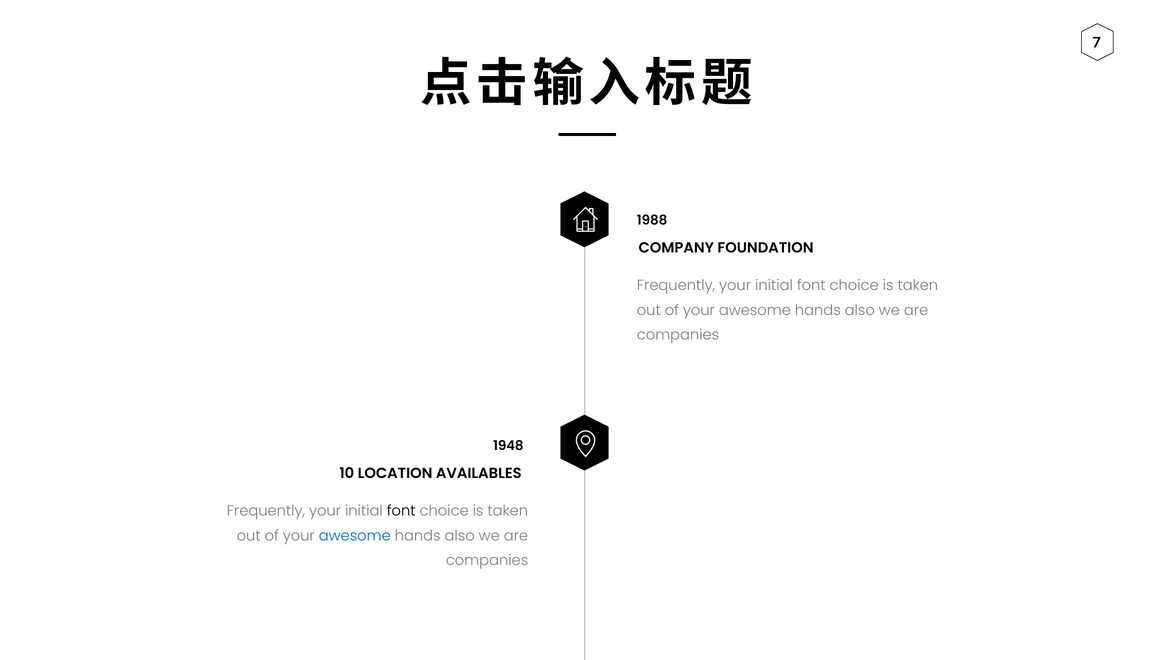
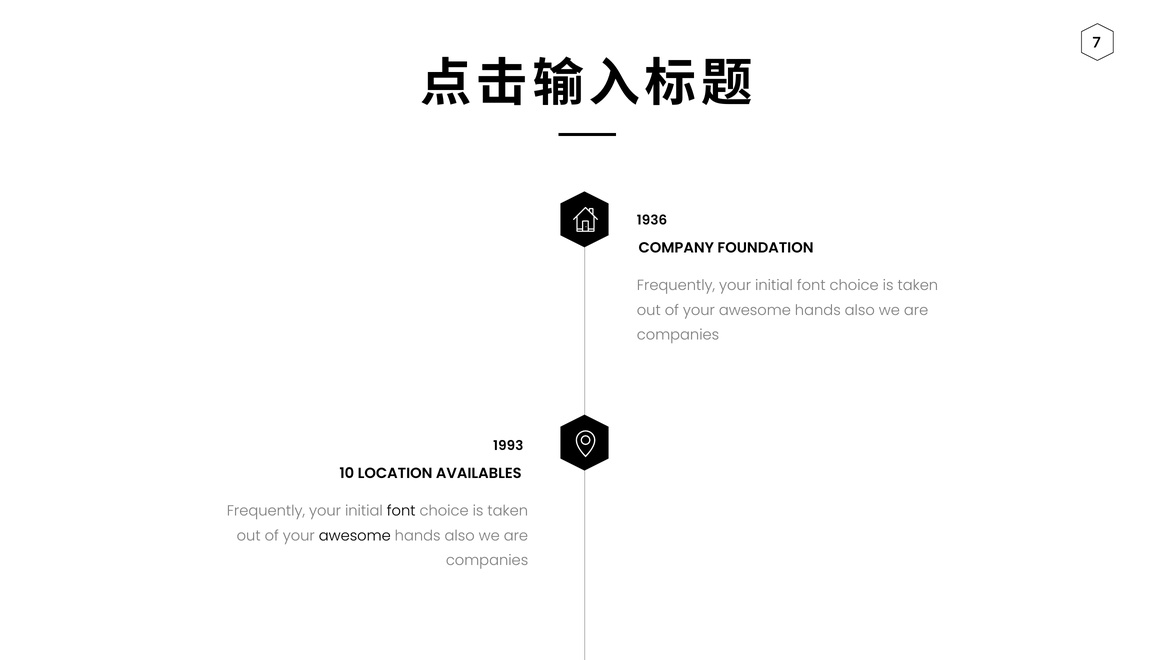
1988: 1988 -> 1936
1948: 1948 -> 1993
awesome at (355, 536) colour: blue -> black
